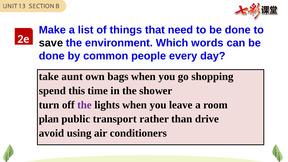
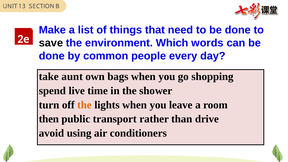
this: this -> live
the at (85, 105) colour: purple -> orange
plan: plan -> then
